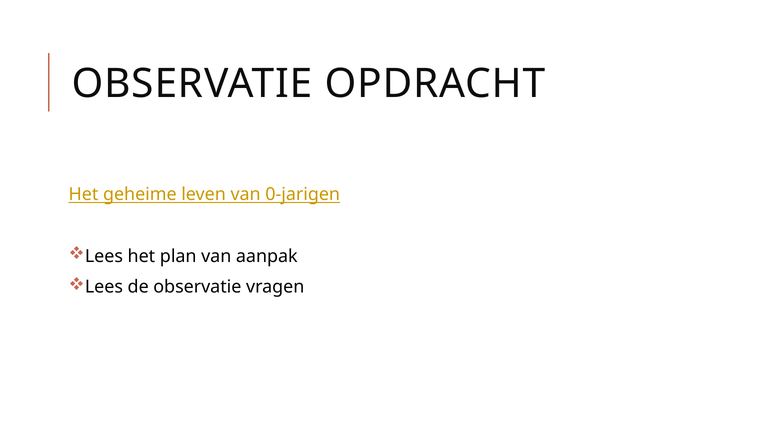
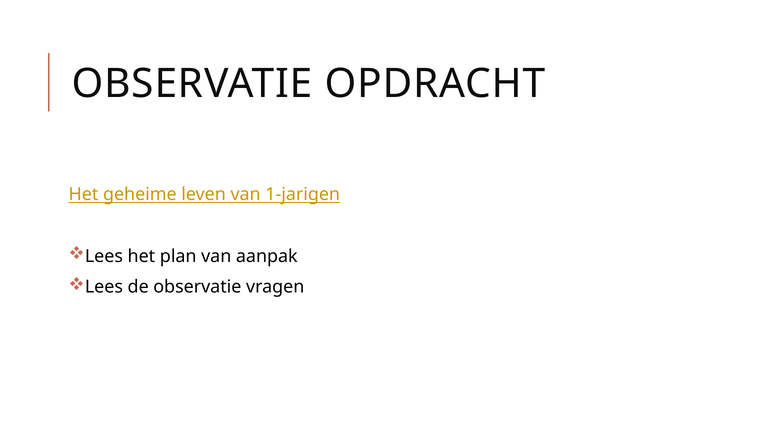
0-jarigen: 0-jarigen -> 1-jarigen
